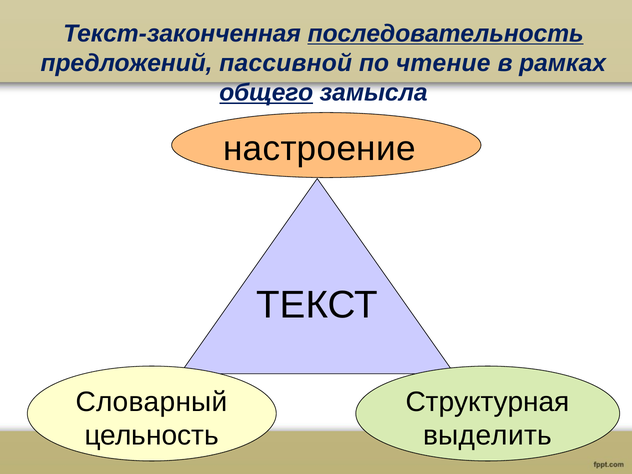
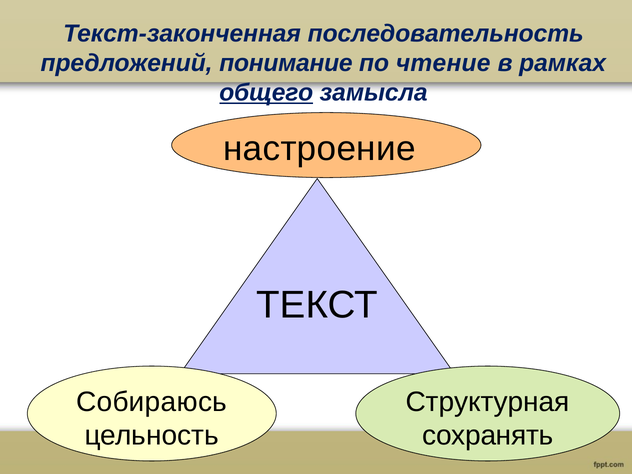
последовательность underline: present -> none
пассивной: пассивной -> понимание
Словарный: Словарный -> Собираюсь
выделить: выделить -> сохранять
